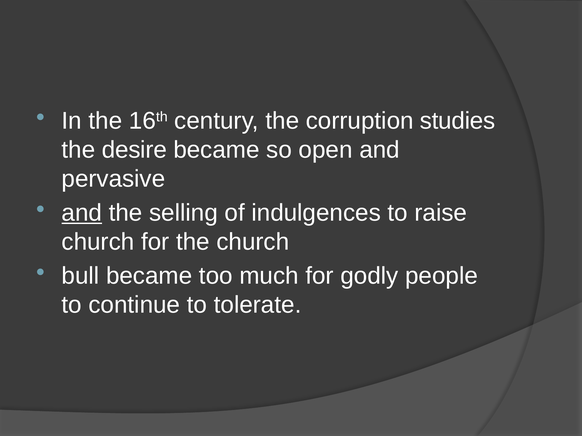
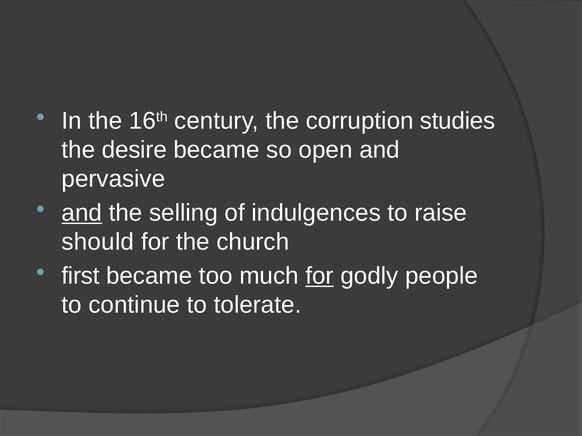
church at (98, 242): church -> should
bull: bull -> first
for at (320, 276) underline: none -> present
